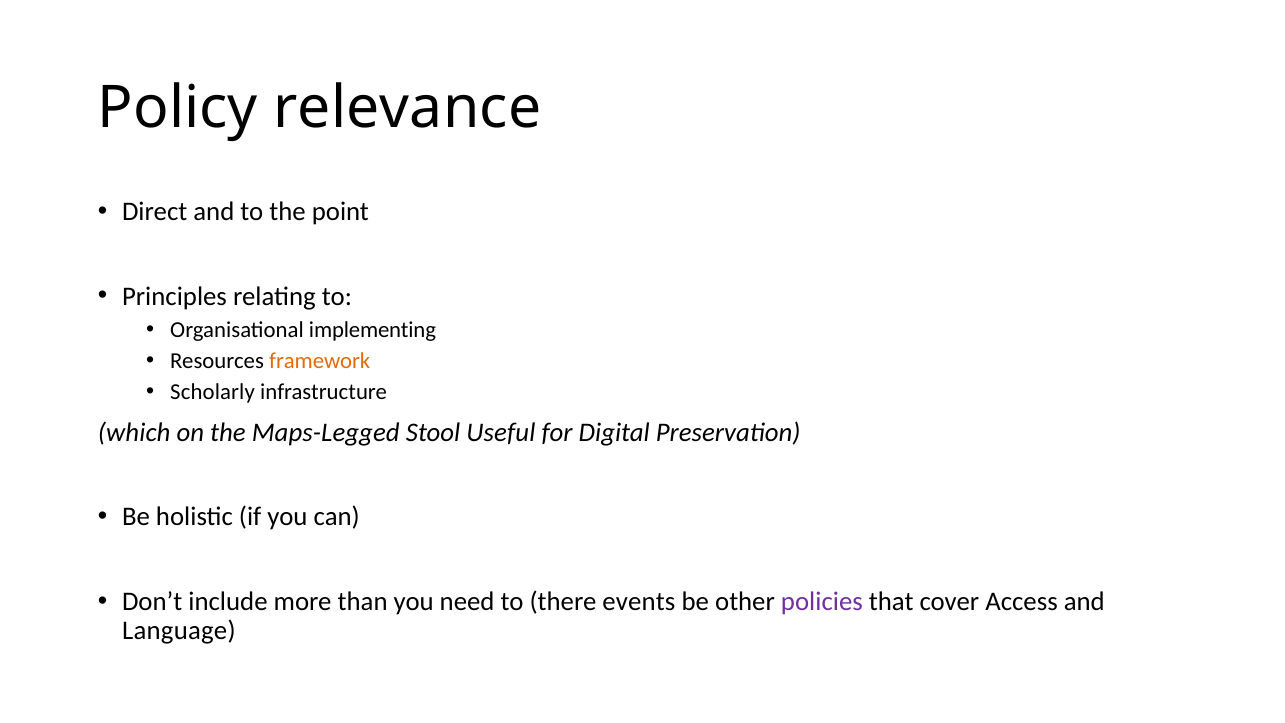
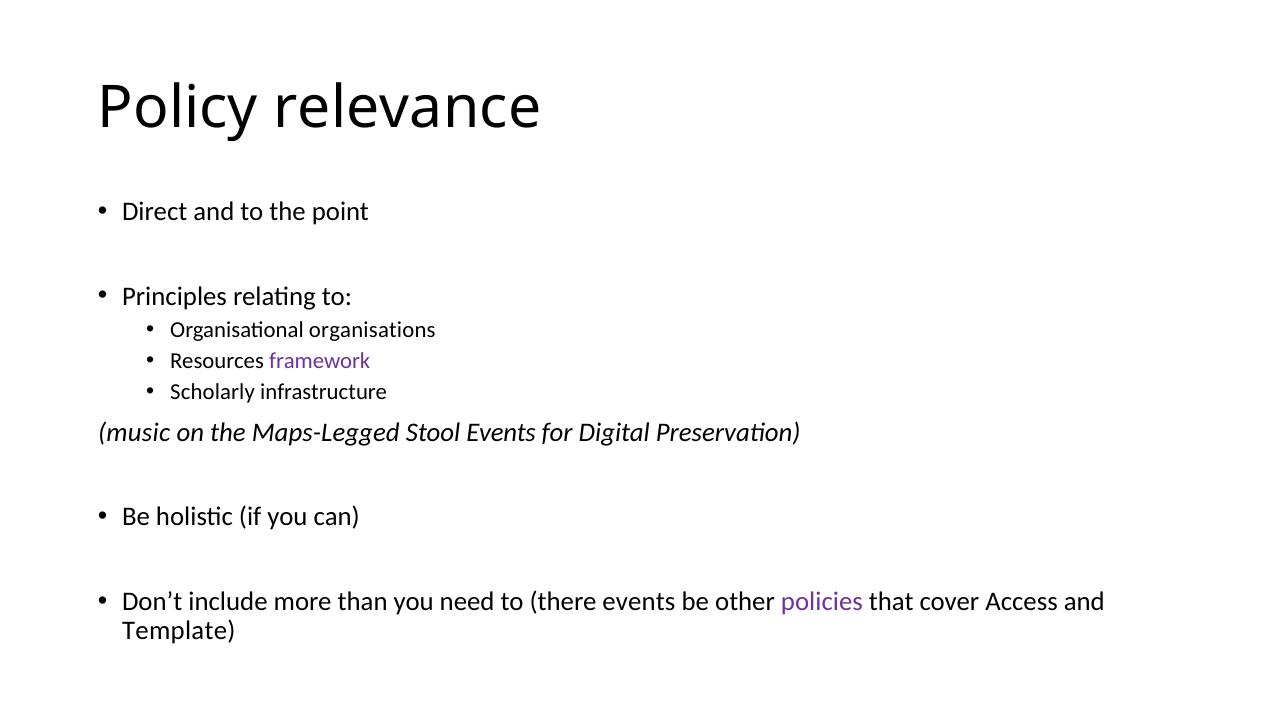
implementing: implementing -> organisations
framework colour: orange -> purple
which: which -> music
Stool Useful: Useful -> Events
Language: Language -> Template
